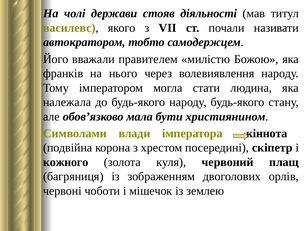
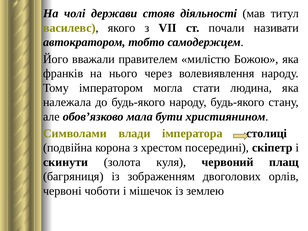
кіннота: кіннота -> столиці
кожного: кожного -> скинути
